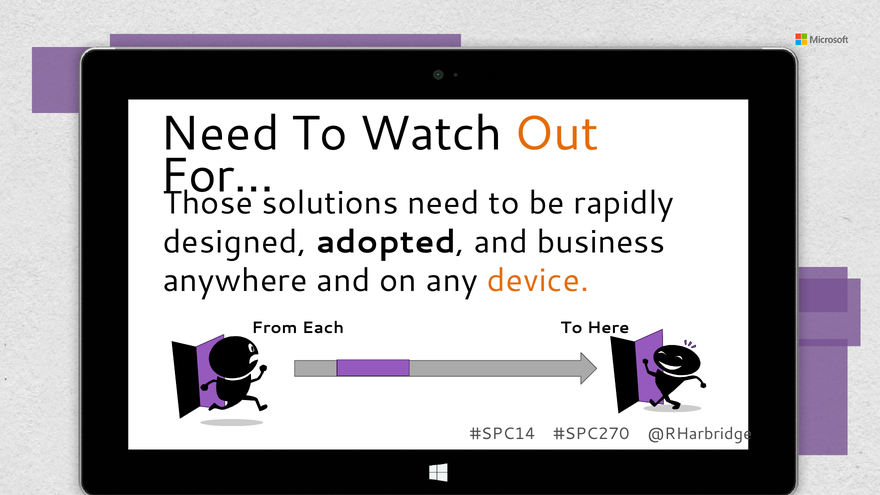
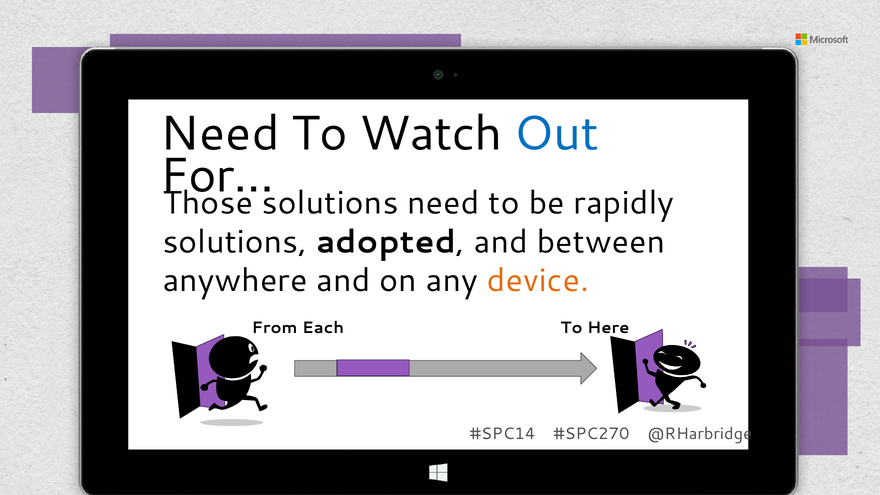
Out colour: orange -> blue
designed at (235, 242): designed -> solutions
business: business -> between
